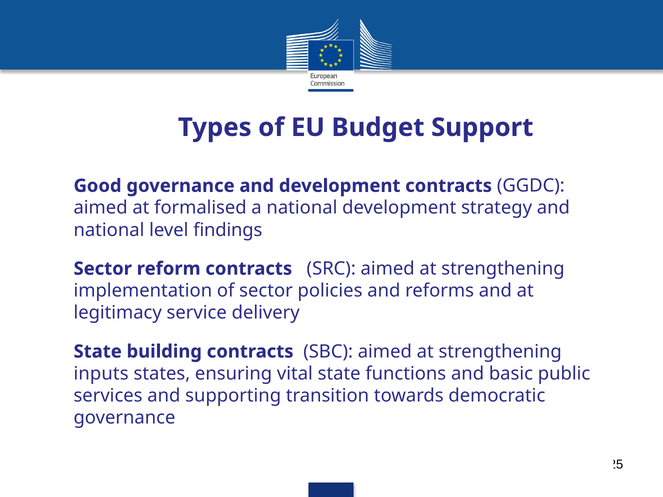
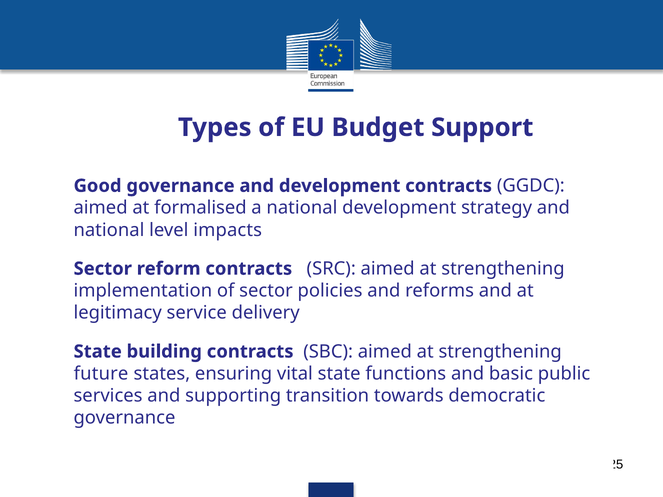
findings: findings -> impacts
inputs: inputs -> future
